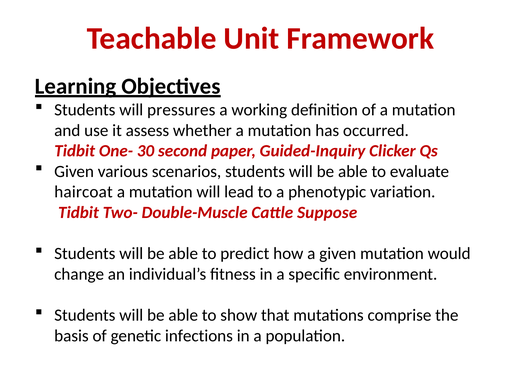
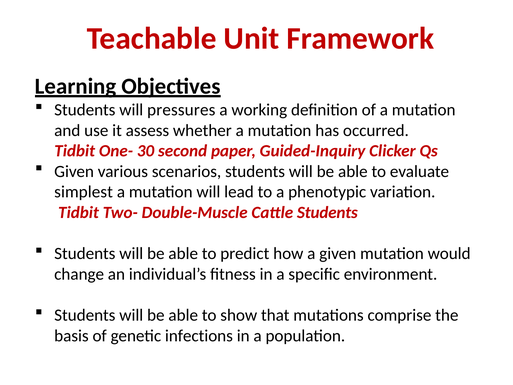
haircoat: haircoat -> simplest
Cattle Suppose: Suppose -> Students
